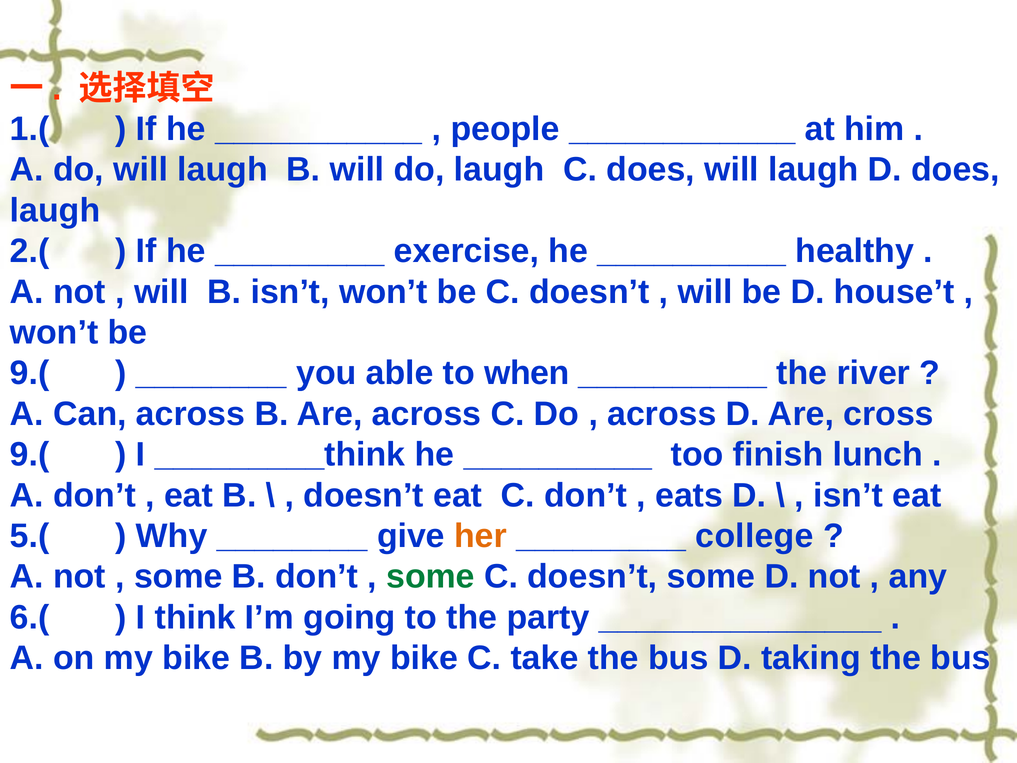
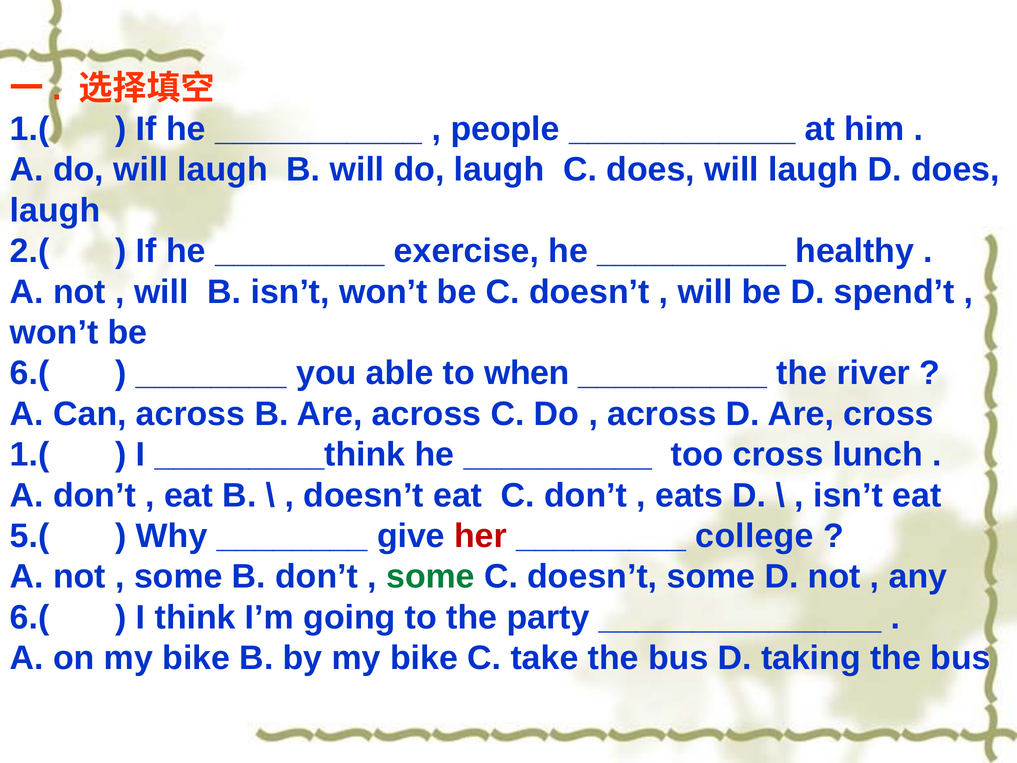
house’t: house’t -> spend’t
9.( at (30, 373): 9.( -> 6.(
9.( at (30, 455): 9.( -> 1.(
too finish: finish -> cross
her colour: orange -> red
